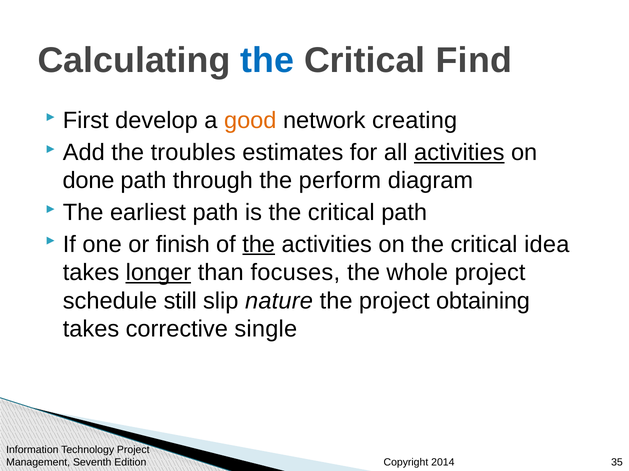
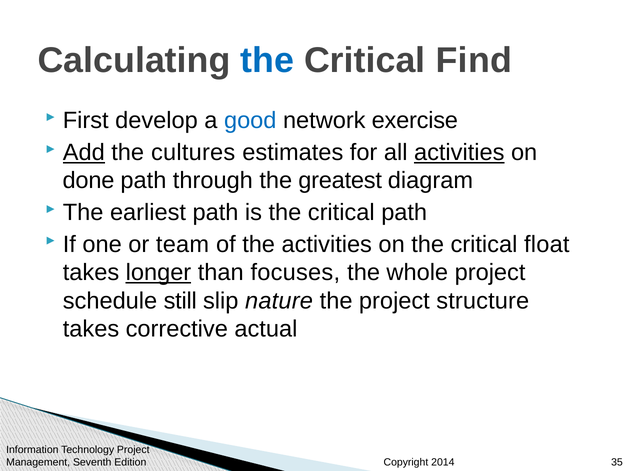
good colour: orange -> blue
creating: creating -> exercise
Add underline: none -> present
troubles: troubles -> cultures
perform: perform -> greatest
finish: finish -> team
the at (259, 245) underline: present -> none
idea: idea -> float
obtaining: obtaining -> structure
single: single -> actual
